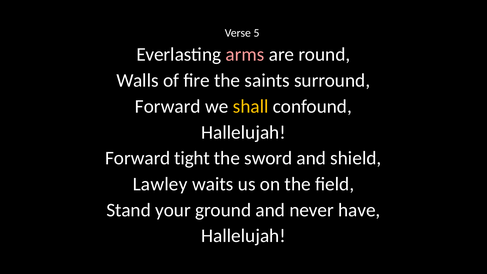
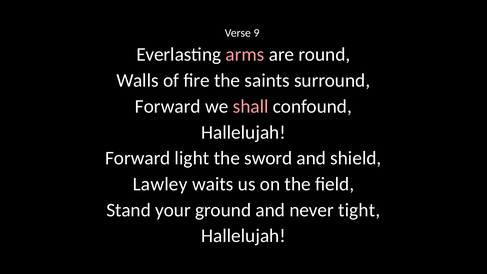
5: 5 -> 9
shall colour: yellow -> pink
tight: tight -> light
have: have -> tight
